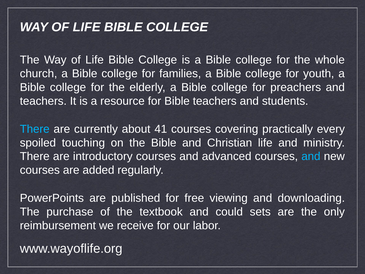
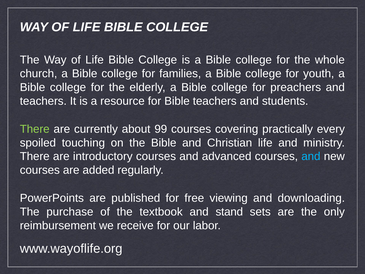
There at (35, 129) colour: light blue -> light green
41: 41 -> 99
could: could -> stand
